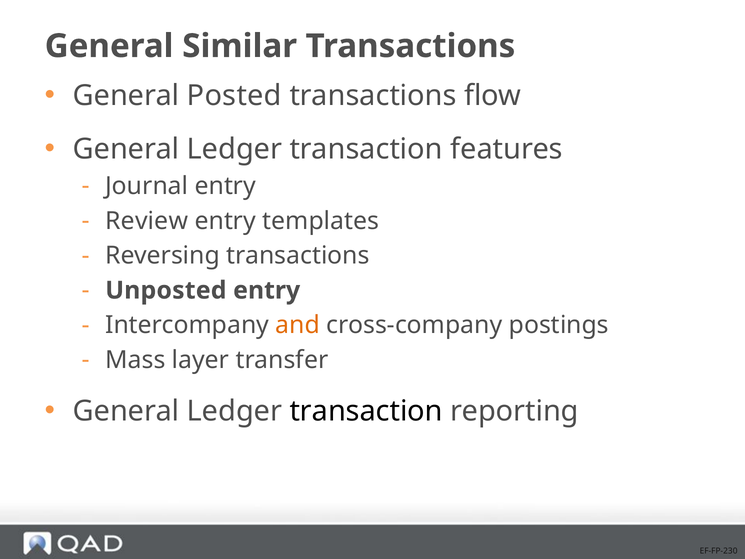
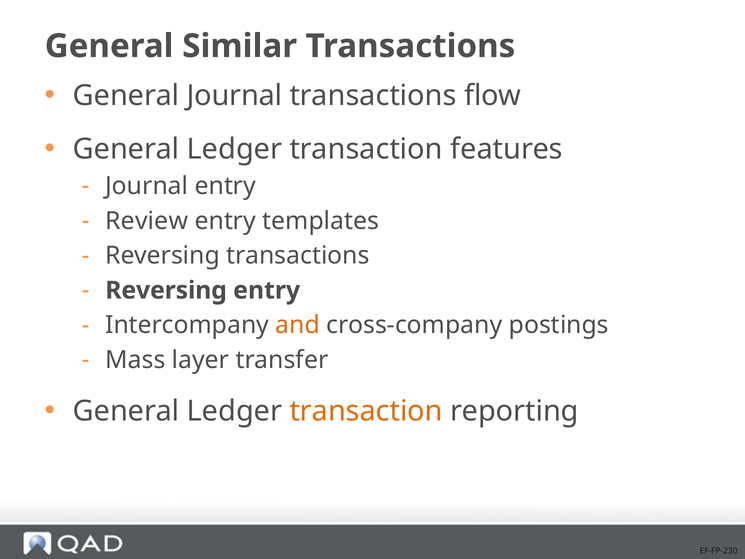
General Posted: Posted -> Journal
Unposted at (166, 290): Unposted -> Reversing
transaction at (366, 411) colour: black -> orange
